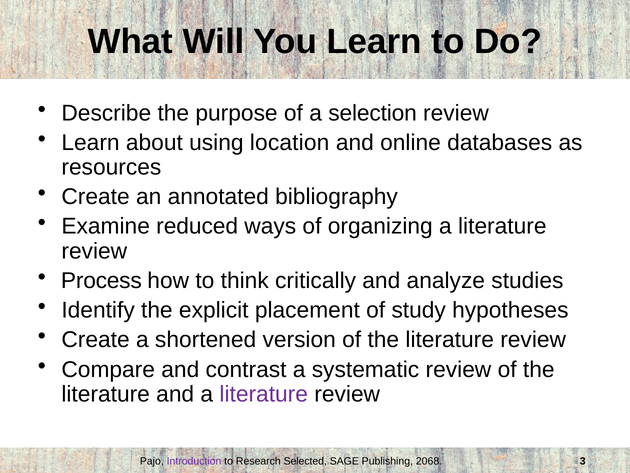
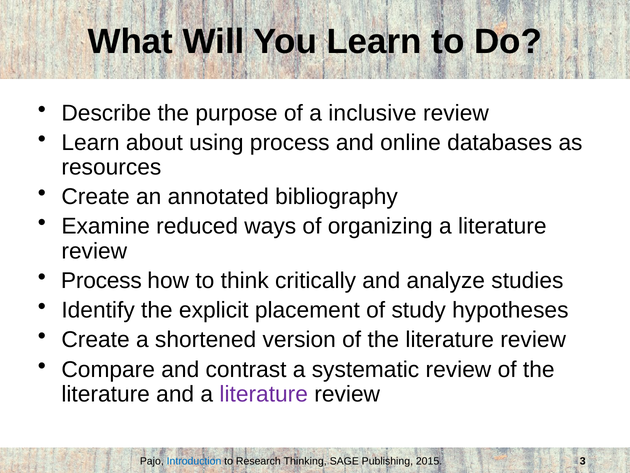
selection: selection -> inclusive
using location: location -> process
Introduction colour: purple -> blue
Selected: Selected -> Thinking
2068: 2068 -> 2015
